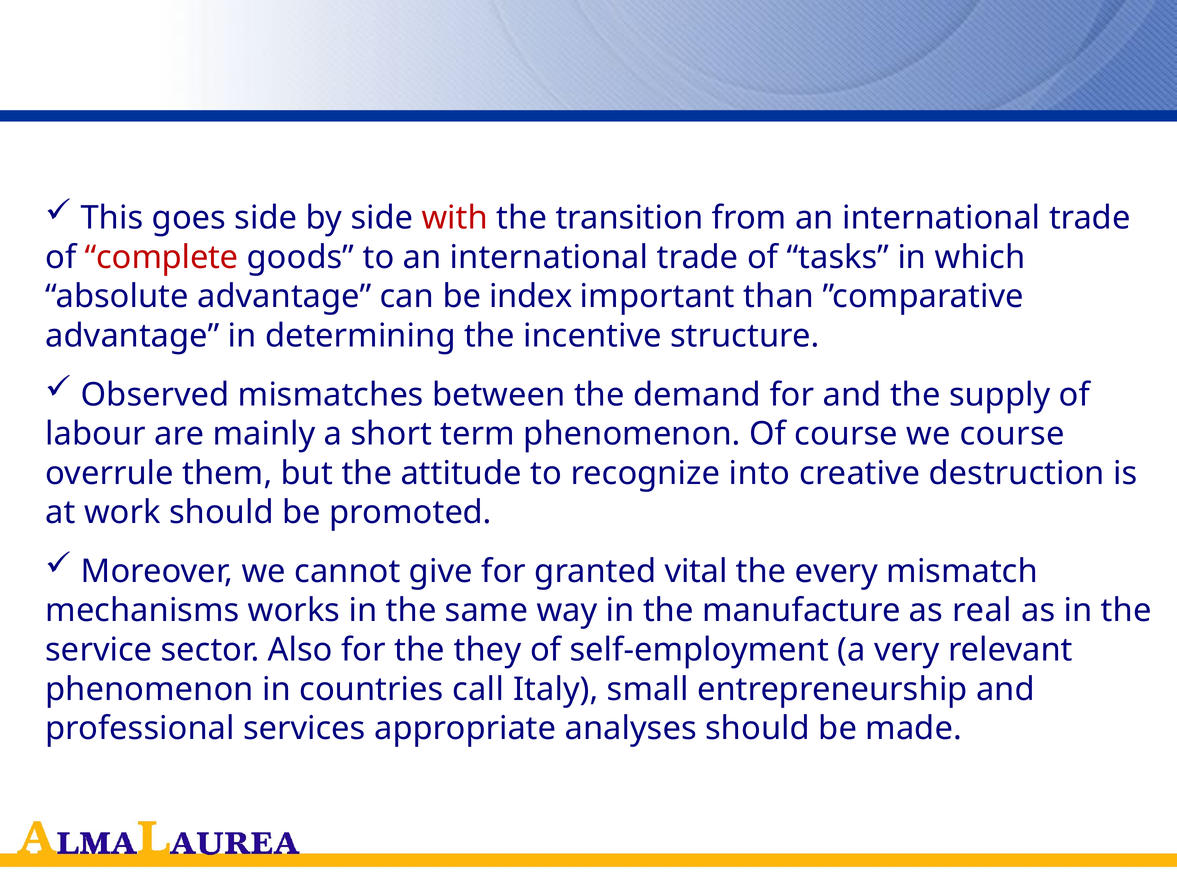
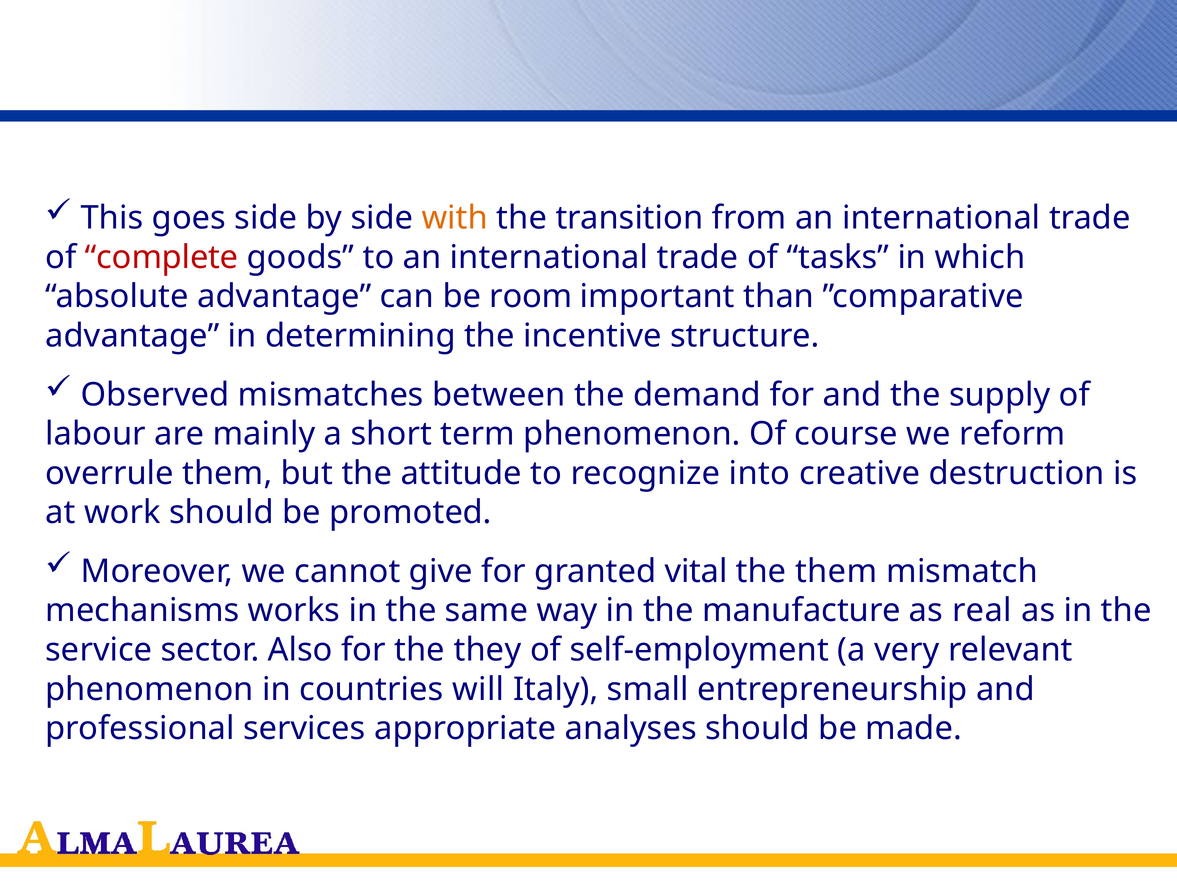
with colour: red -> orange
index: index -> room
we course: course -> reform
the every: every -> them
call: call -> will
